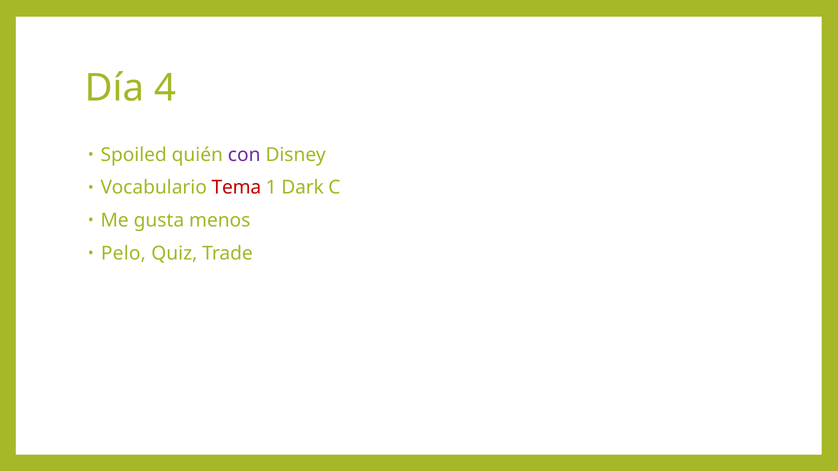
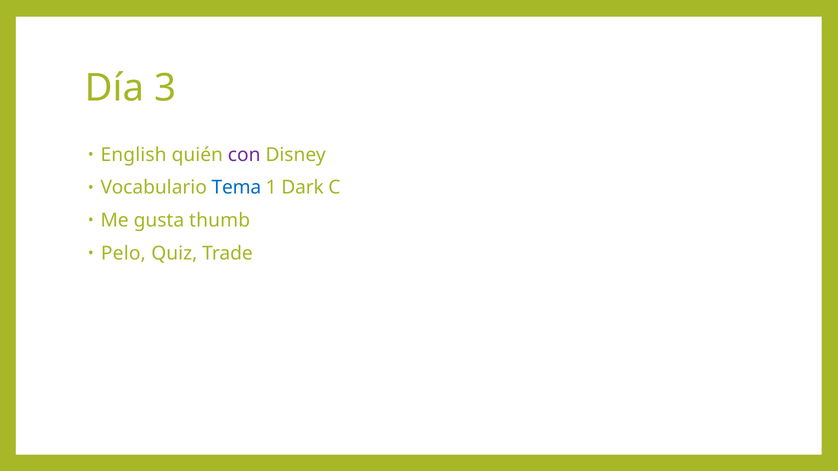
4: 4 -> 3
Spoiled: Spoiled -> English
Tema colour: red -> blue
menos: menos -> thumb
